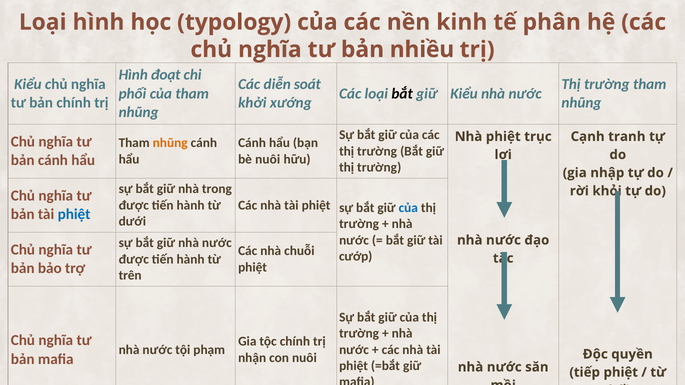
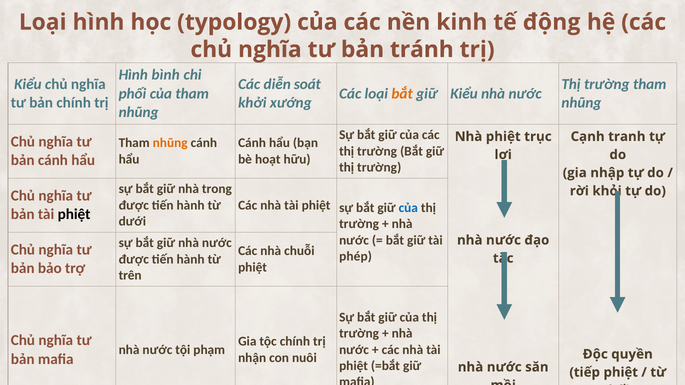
phân: phân -> động
nhiều: nhiều -> tránh
đoạt: đoạt -> bình
bắt at (402, 94) colour: black -> orange
bè nuôi: nuôi -> hoạt
phiệt at (74, 215) colour: blue -> black
cướp: cướp -> phép
